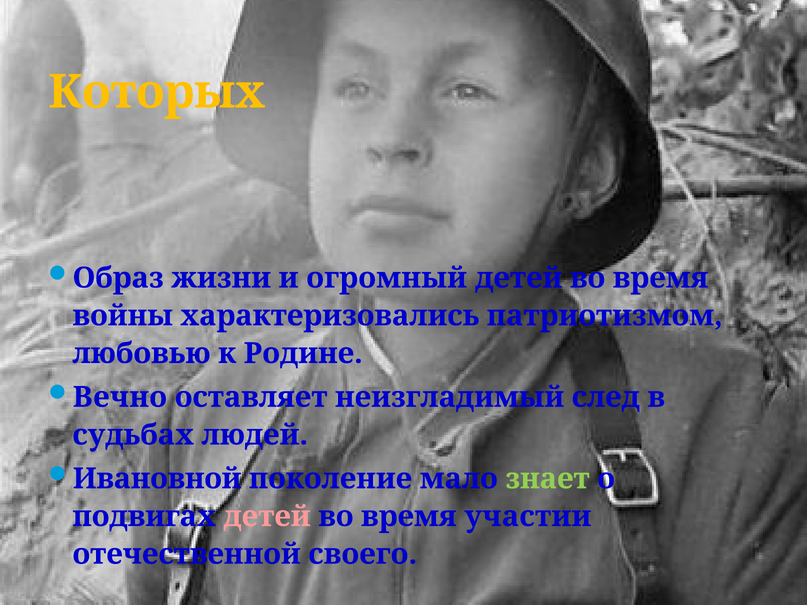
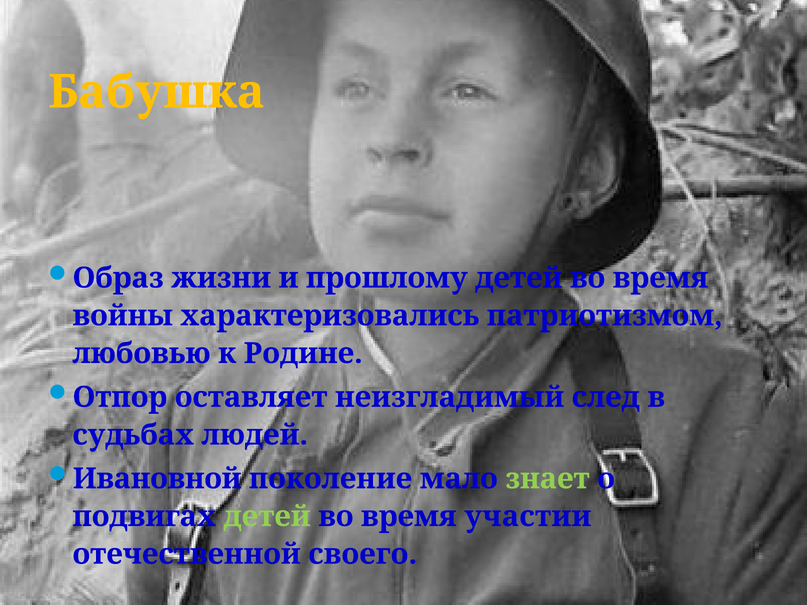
Которых: Которых -> Бабушка
огромный: огромный -> прошлому
Вечно: Вечно -> Отпор
детей at (267, 517) colour: pink -> light green
